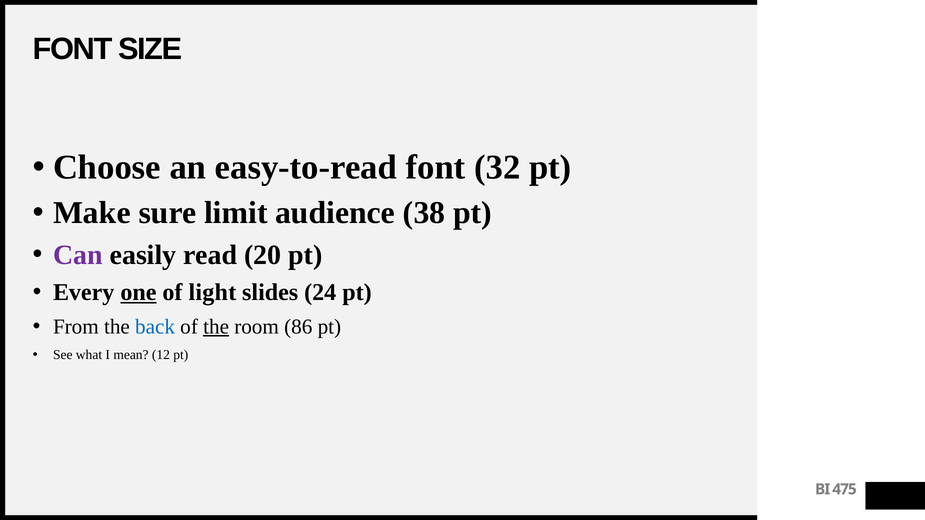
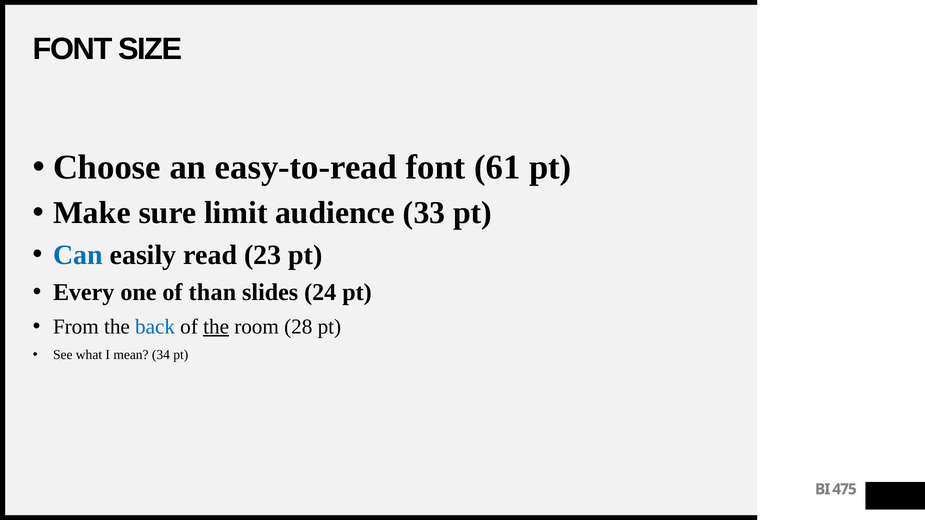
32: 32 -> 61
38: 38 -> 33
Can colour: purple -> blue
20: 20 -> 23
one underline: present -> none
light: light -> than
86: 86 -> 28
12: 12 -> 34
